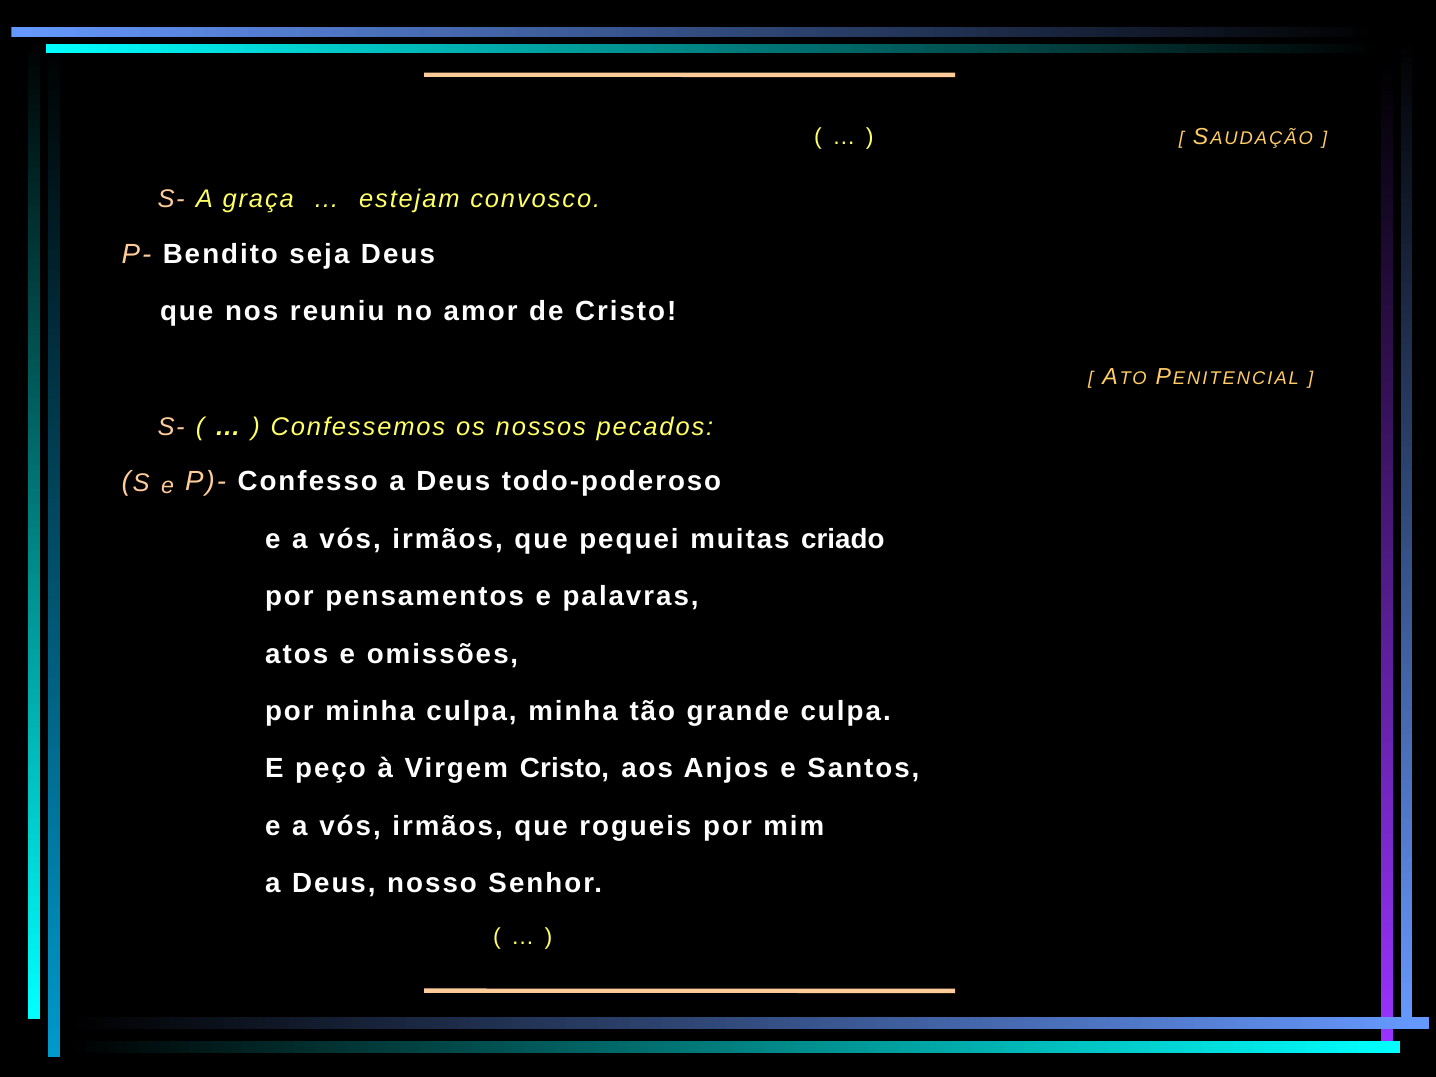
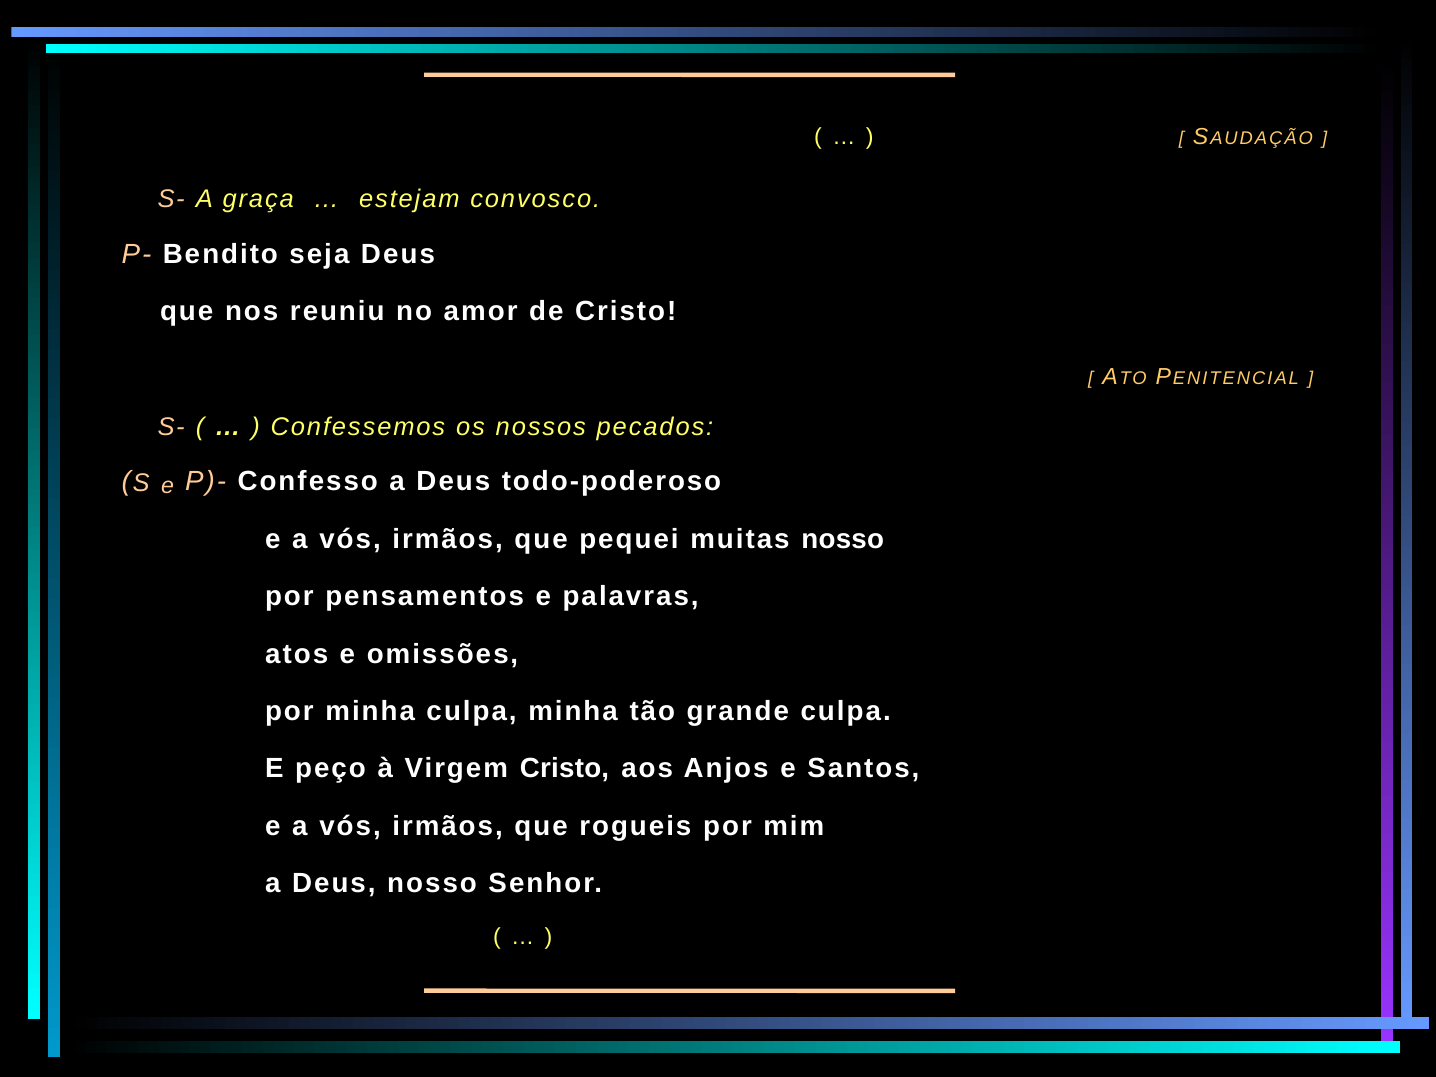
muitas criado: criado -> nosso
